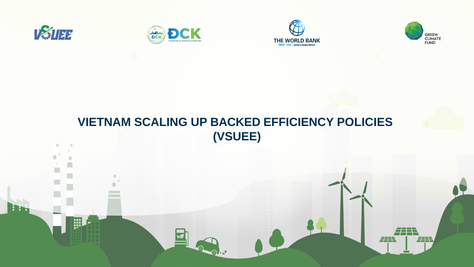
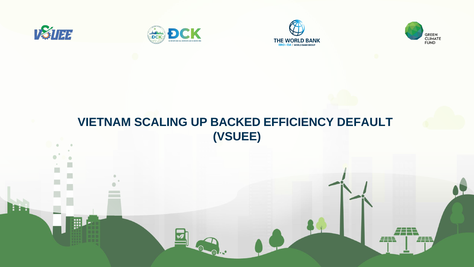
POLICIES: POLICIES -> DEFAULT
